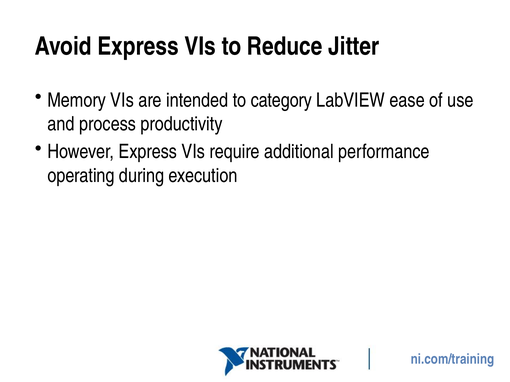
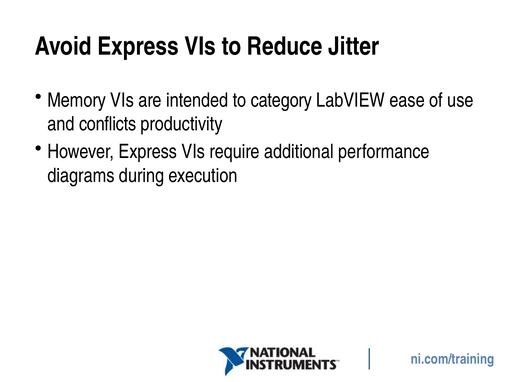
process: process -> conflicts
operating: operating -> diagrams
